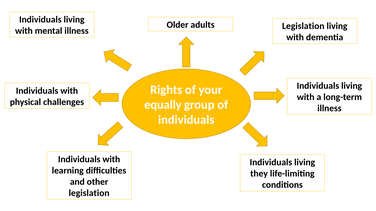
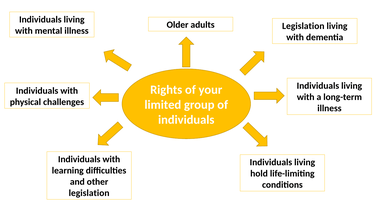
equally: equally -> limited
they: they -> hold
